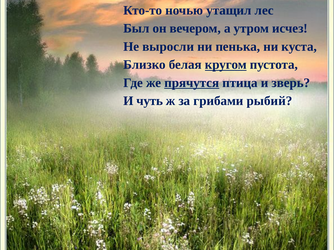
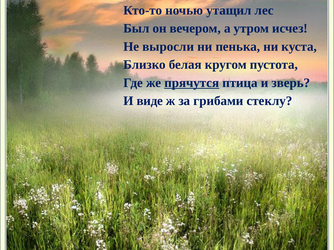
кругом underline: present -> none
чуть: чуть -> виде
рыбий: рыбий -> стеклу
